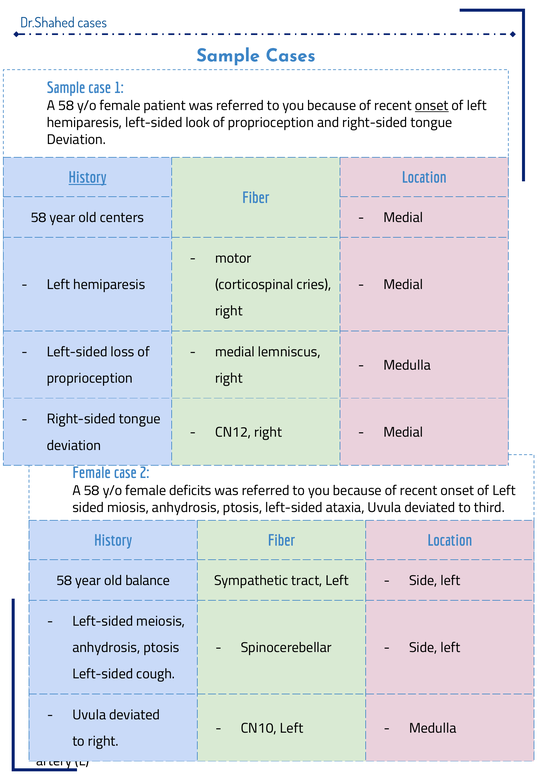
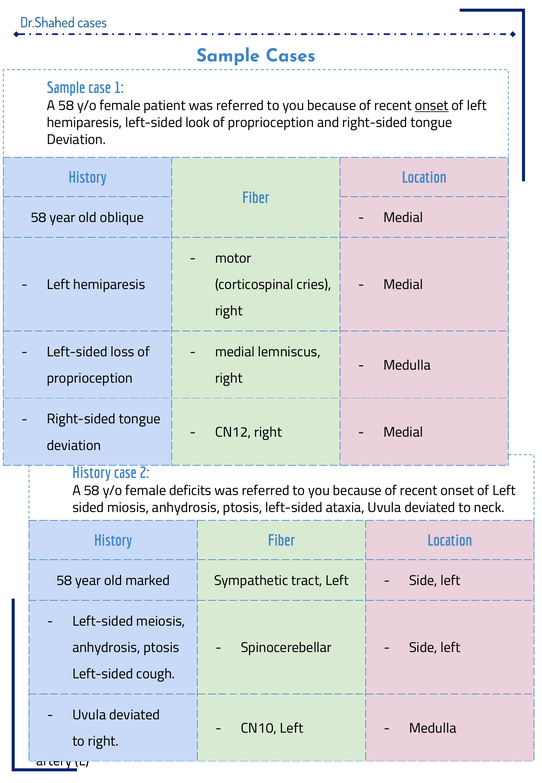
History at (88, 178) underline: present -> none
centers: centers -> oblique
Female at (92, 473): Female -> History
third: third -> neck
balance: balance -> marked
